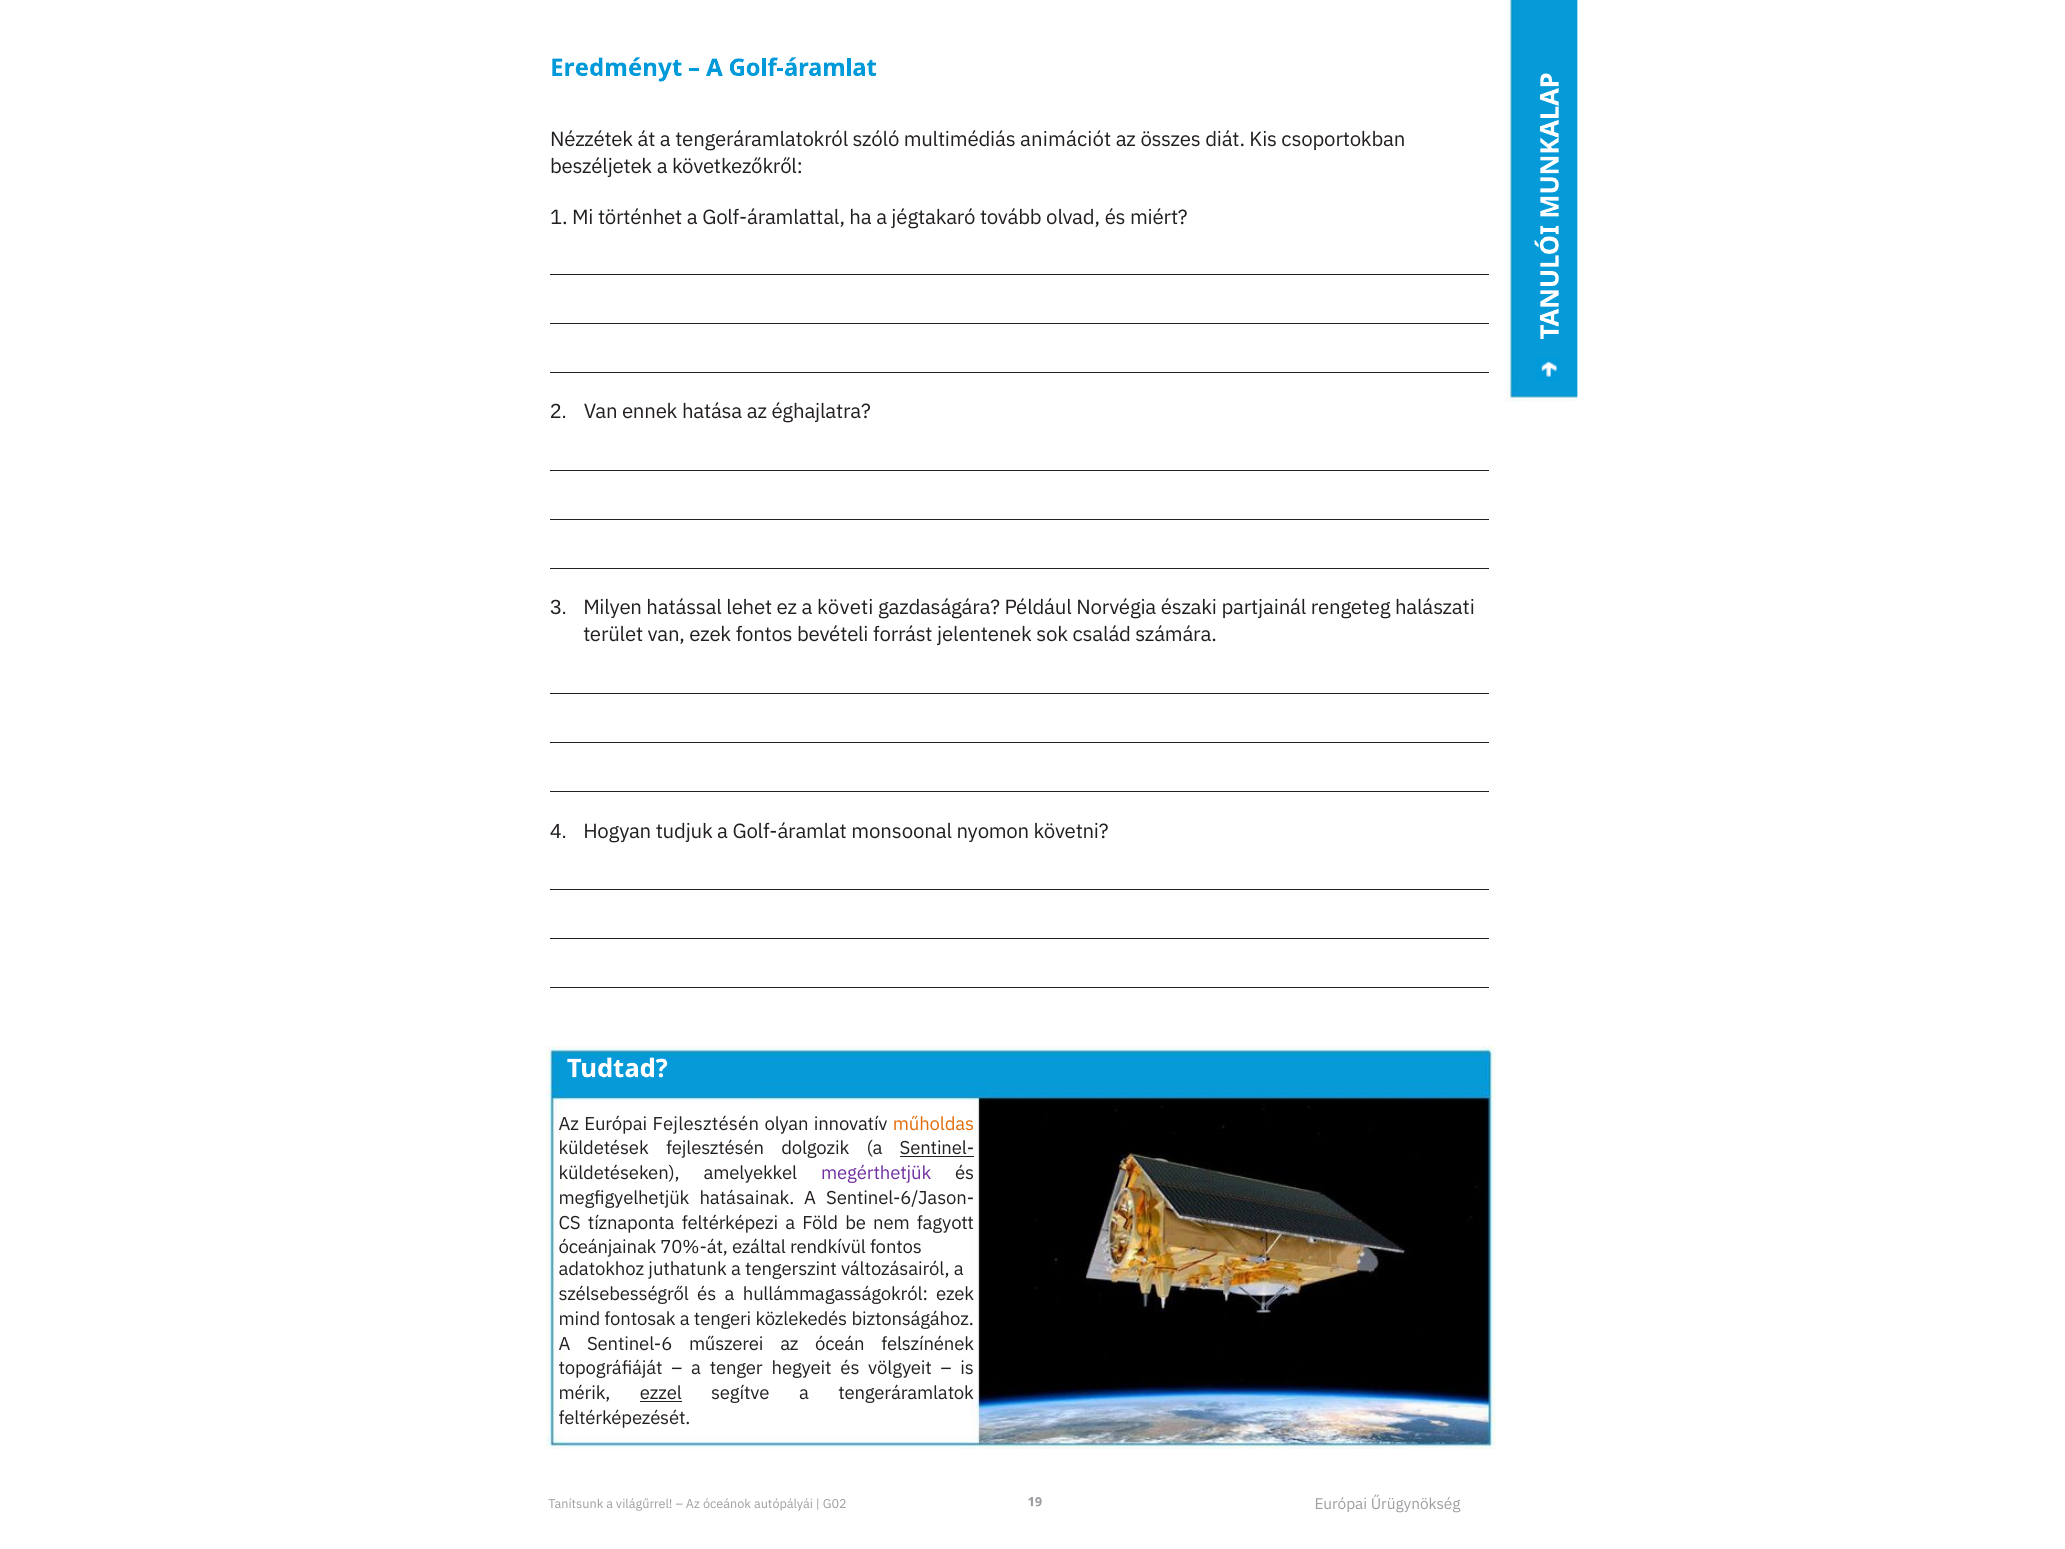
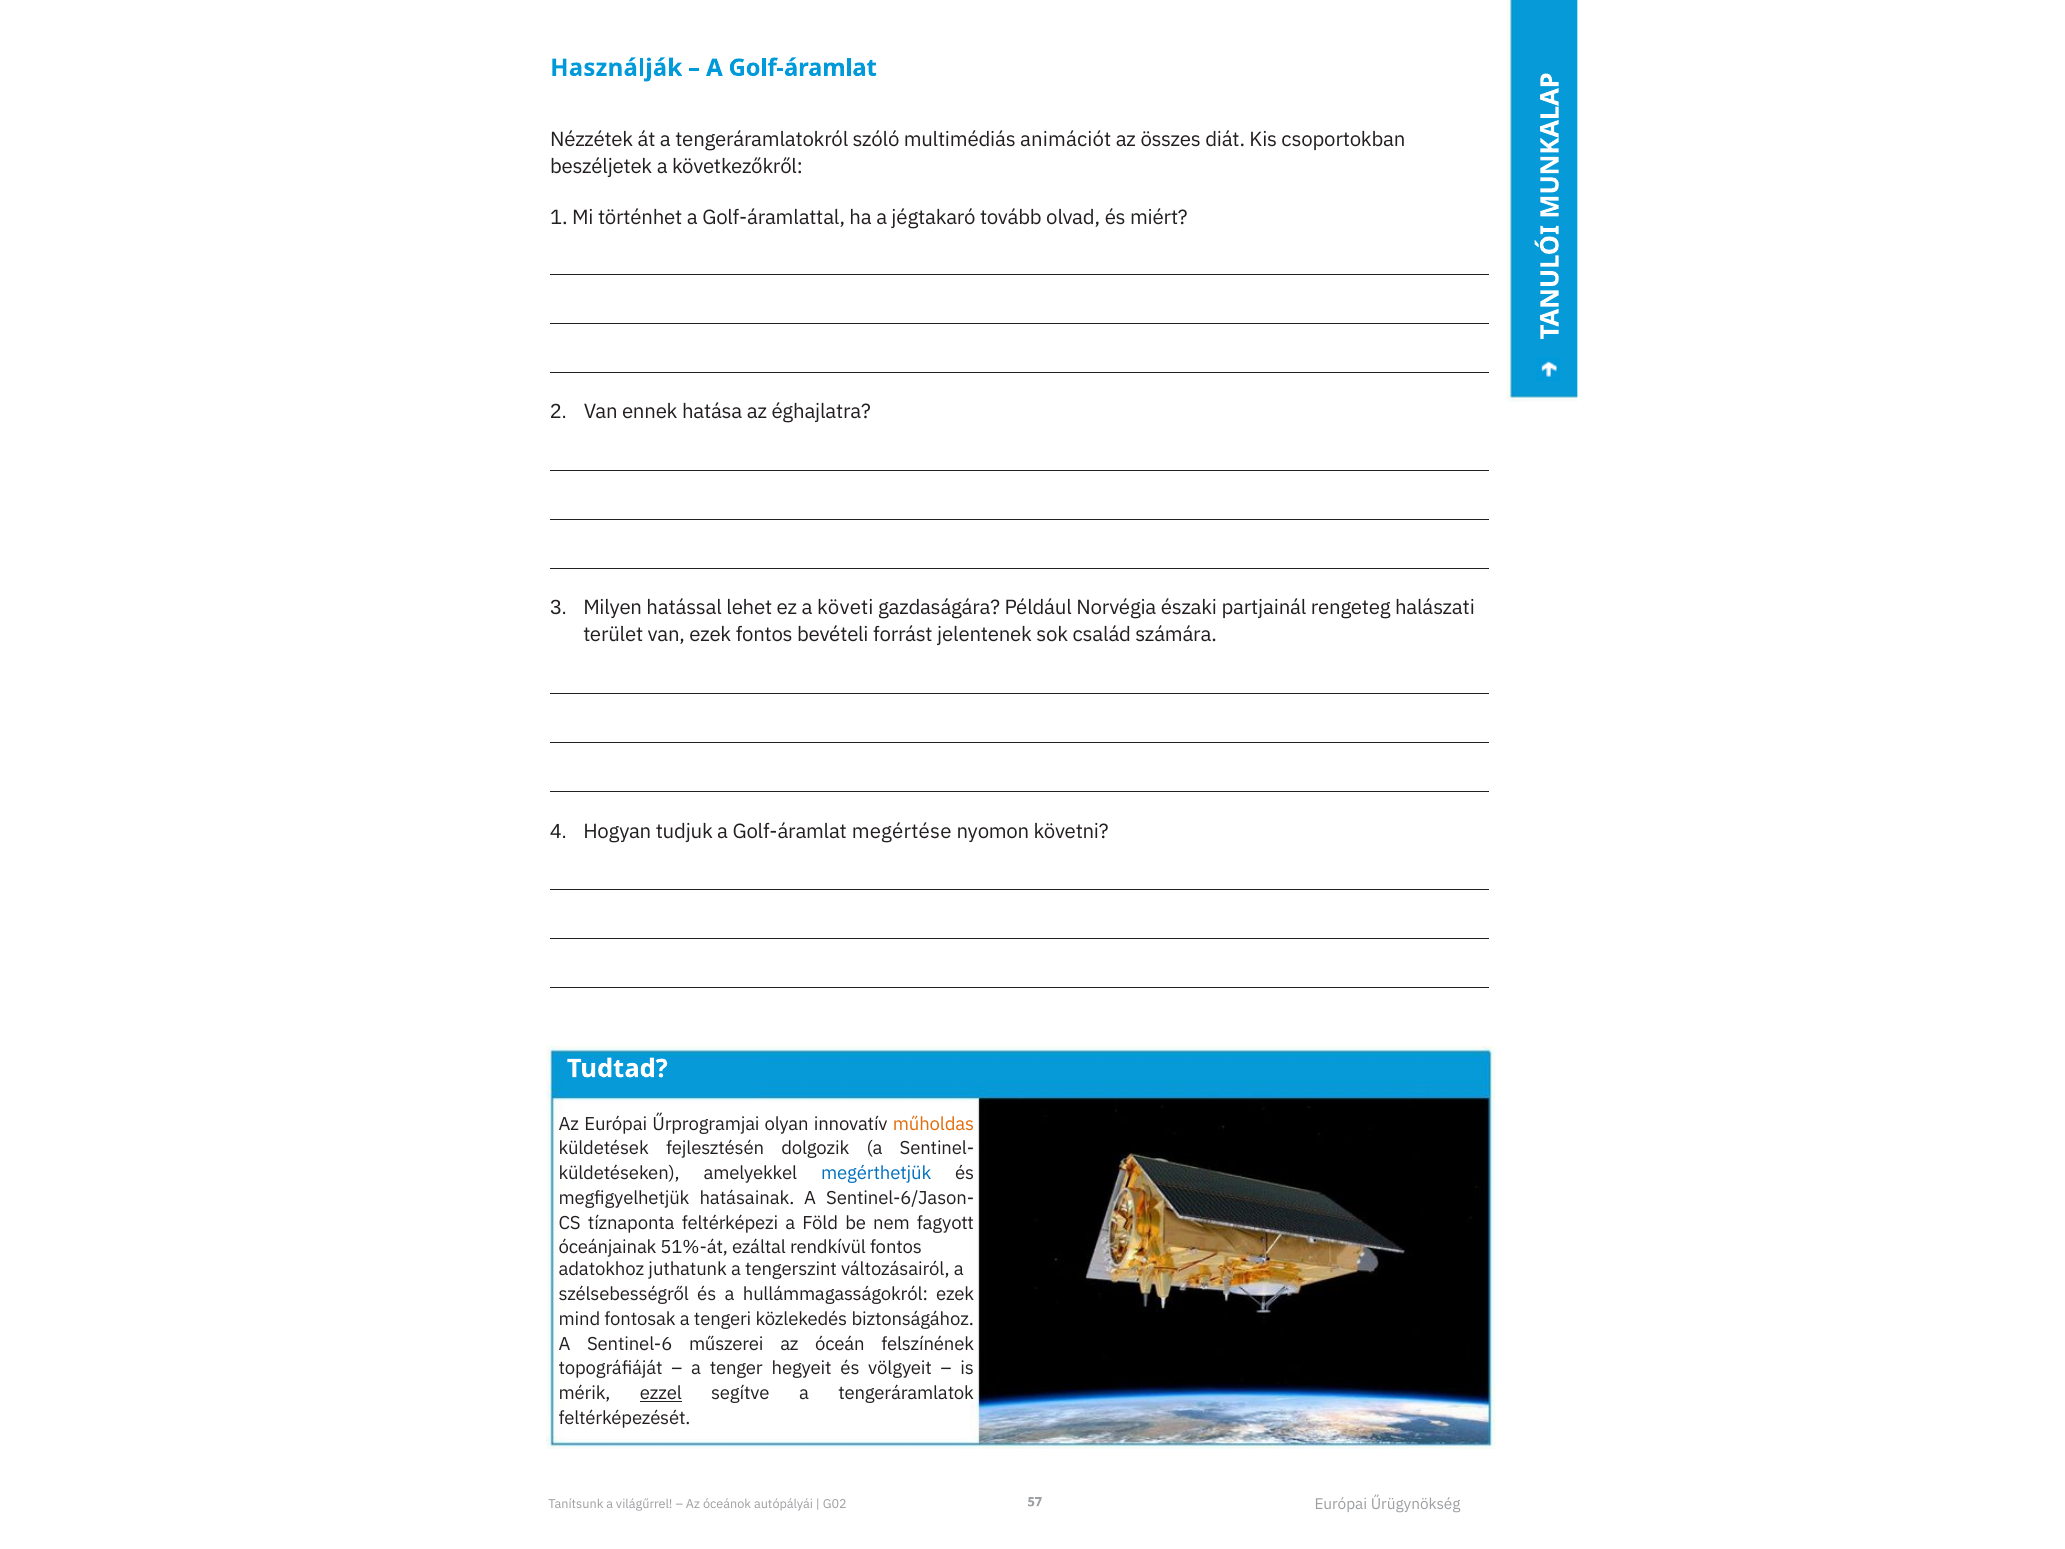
Eredményt: Eredményt -> Használják
monsoonal: monsoonal -> megértése
Európai Fejlesztésén: Fejlesztésén -> Űrprogramjai
Sentinel- underline: present -> none
megérthetjük colour: purple -> blue
70%-át: 70%-át -> 51%-át
19: 19 -> 57
